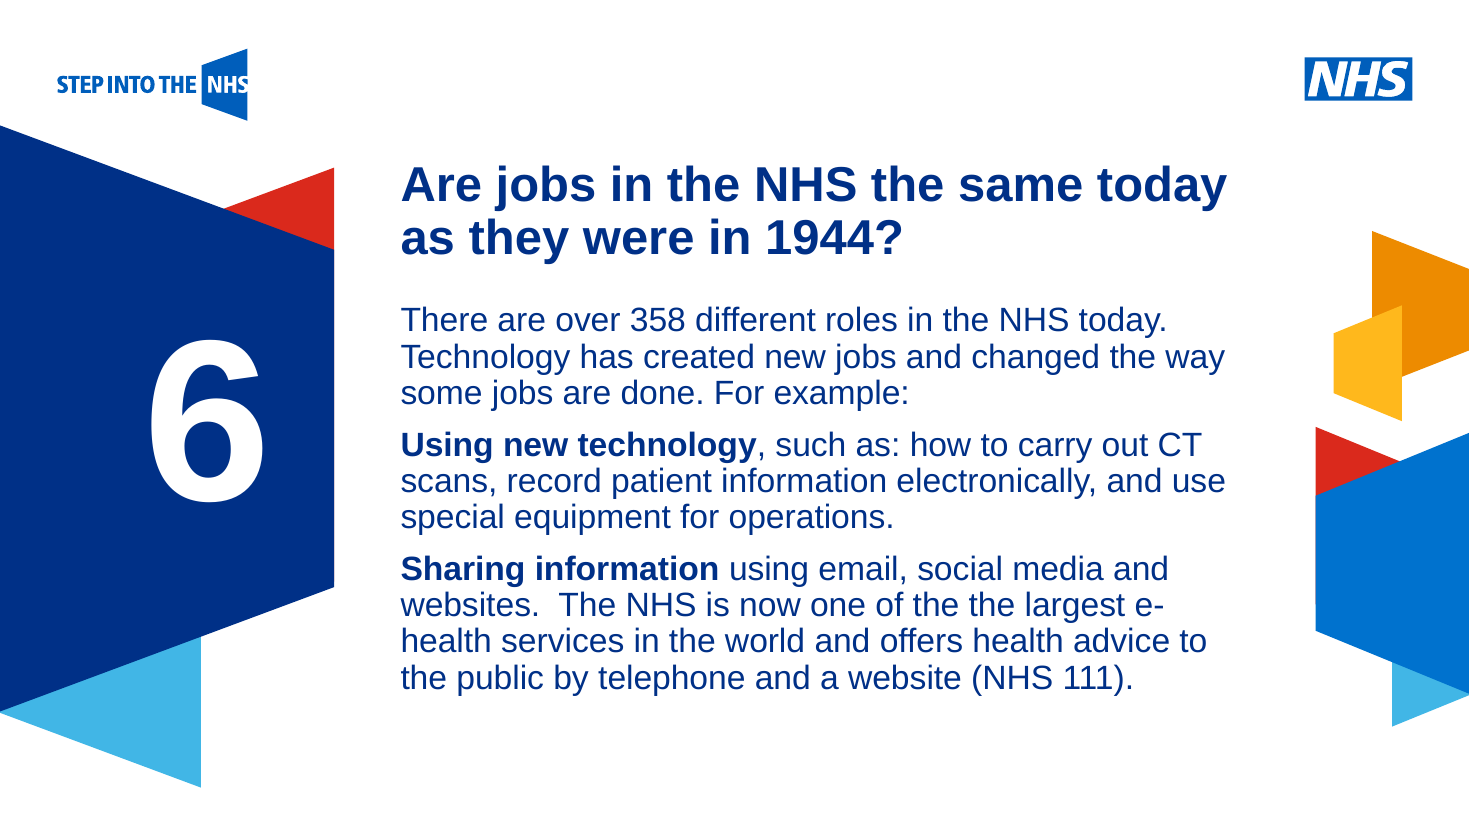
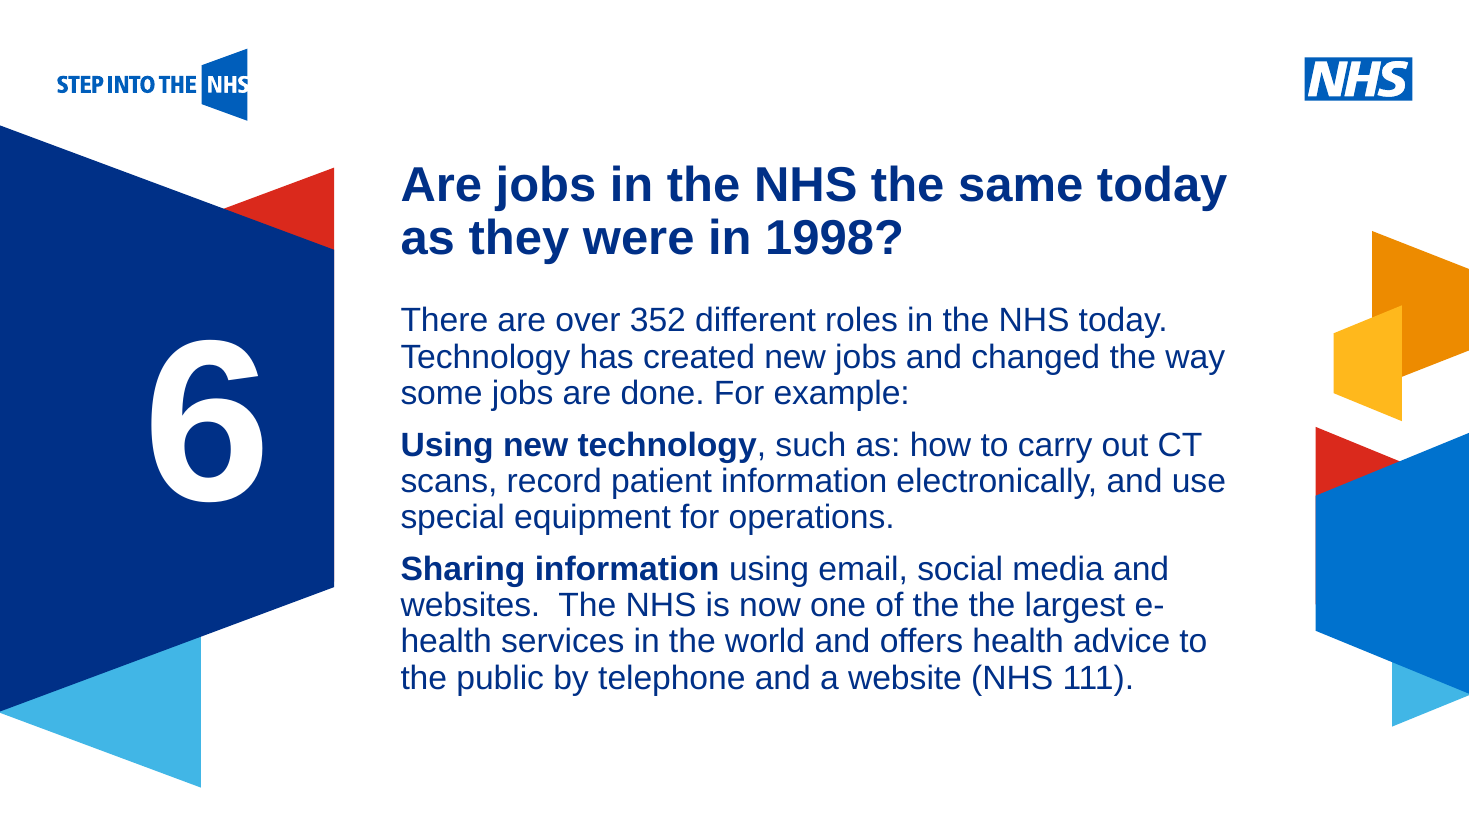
1944: 1944 -> 1998
358: 358 -> 352
